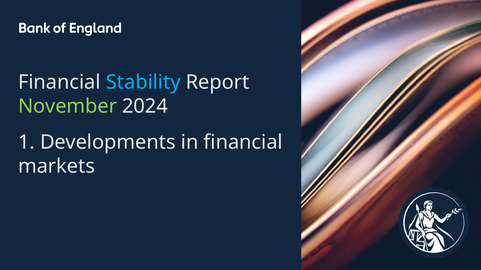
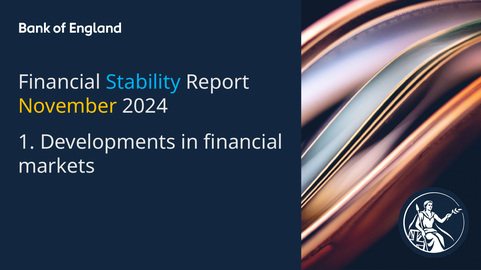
November colour: light green -> yellow
